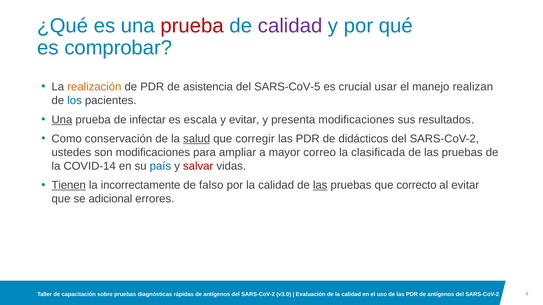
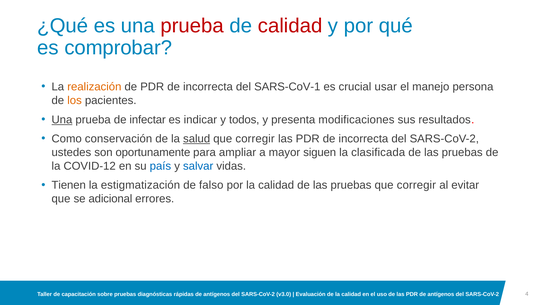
calidad at (290, 26) colour: purple -> red
de PDR de asistencia: asistencia -> incorrecta
SARS-CoV-5: SARS-CoV-5 -> SARS-CoV-1
realizan: realizan -> persona
los colour: blue -> orange
escala: escala -> indicar
y evitar: evitar -> todos
las PDR de didácticos: didácticos -> incorrecta
son modificaciones: modificaciones -> oportunamente
correo: correo -> siguen
COVID-14: COVID-14 -> COVID-12
salvar colour: red -> blue
Tienen underline: present -> none
incorrectamente: incorrectamente -> estigmatización
las at (320, 186) underline: present -> none
pruebas que correcto: correcto -> corregir
